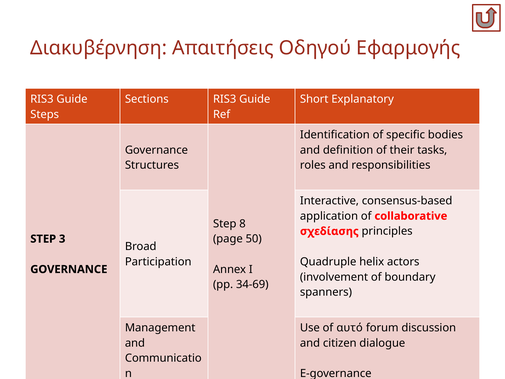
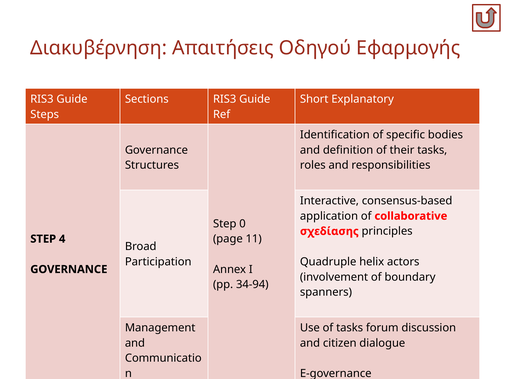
Step 8: 8 -> 0
50: 50 -> 11
3: 3 -> 4
34-69: 34-69 -> 34-94
of αυτό: αυτό -> tasks
